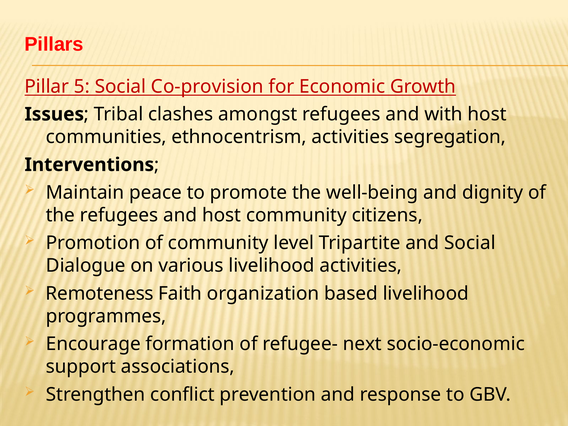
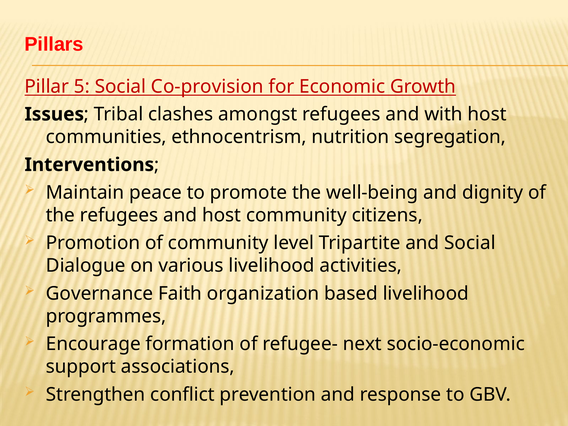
ethnocentrism activities: activities -> nutrition
Remoteness: Remoteness -> Governance
